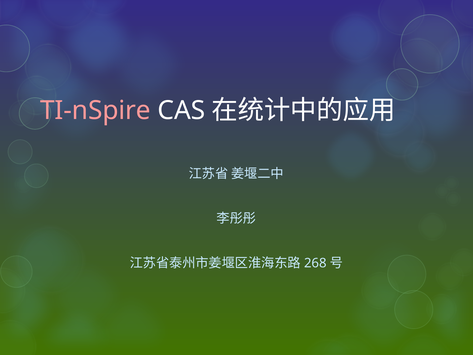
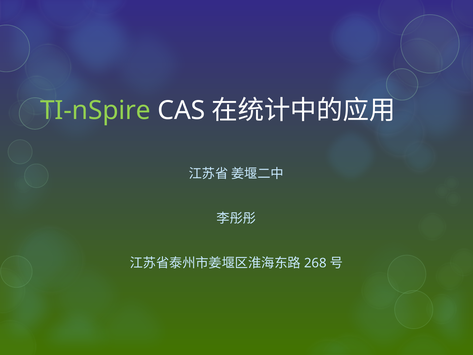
TI-nSpire colour: pink -> light green
